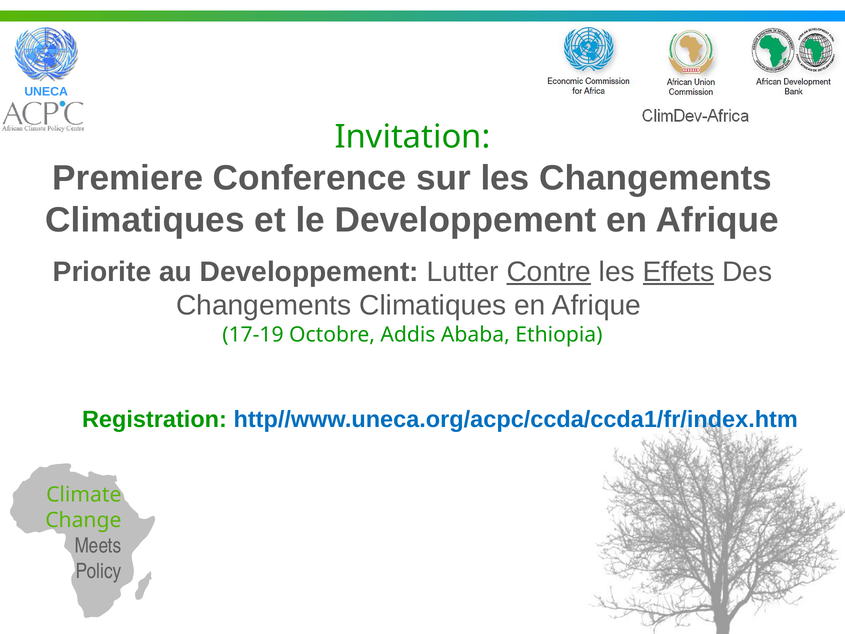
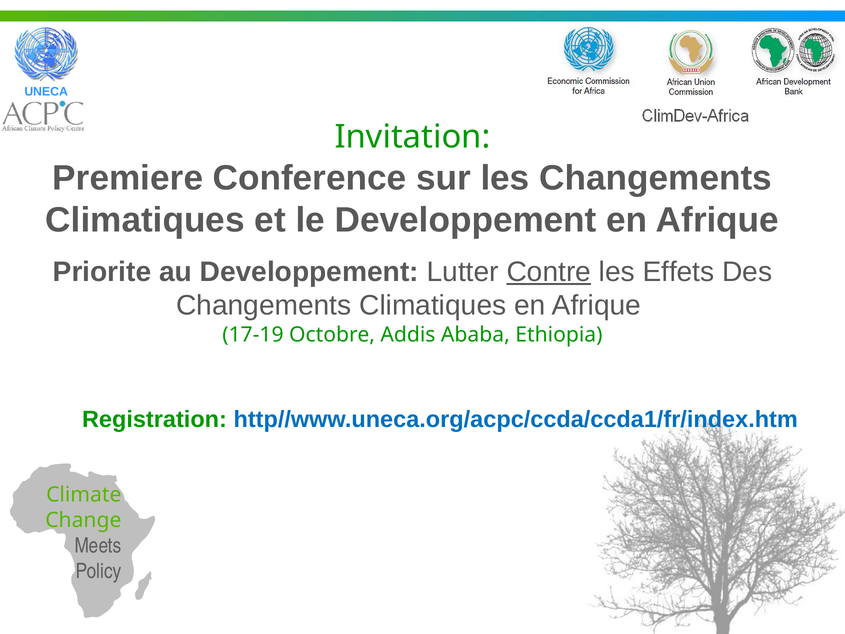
Effets underline: present -> none
